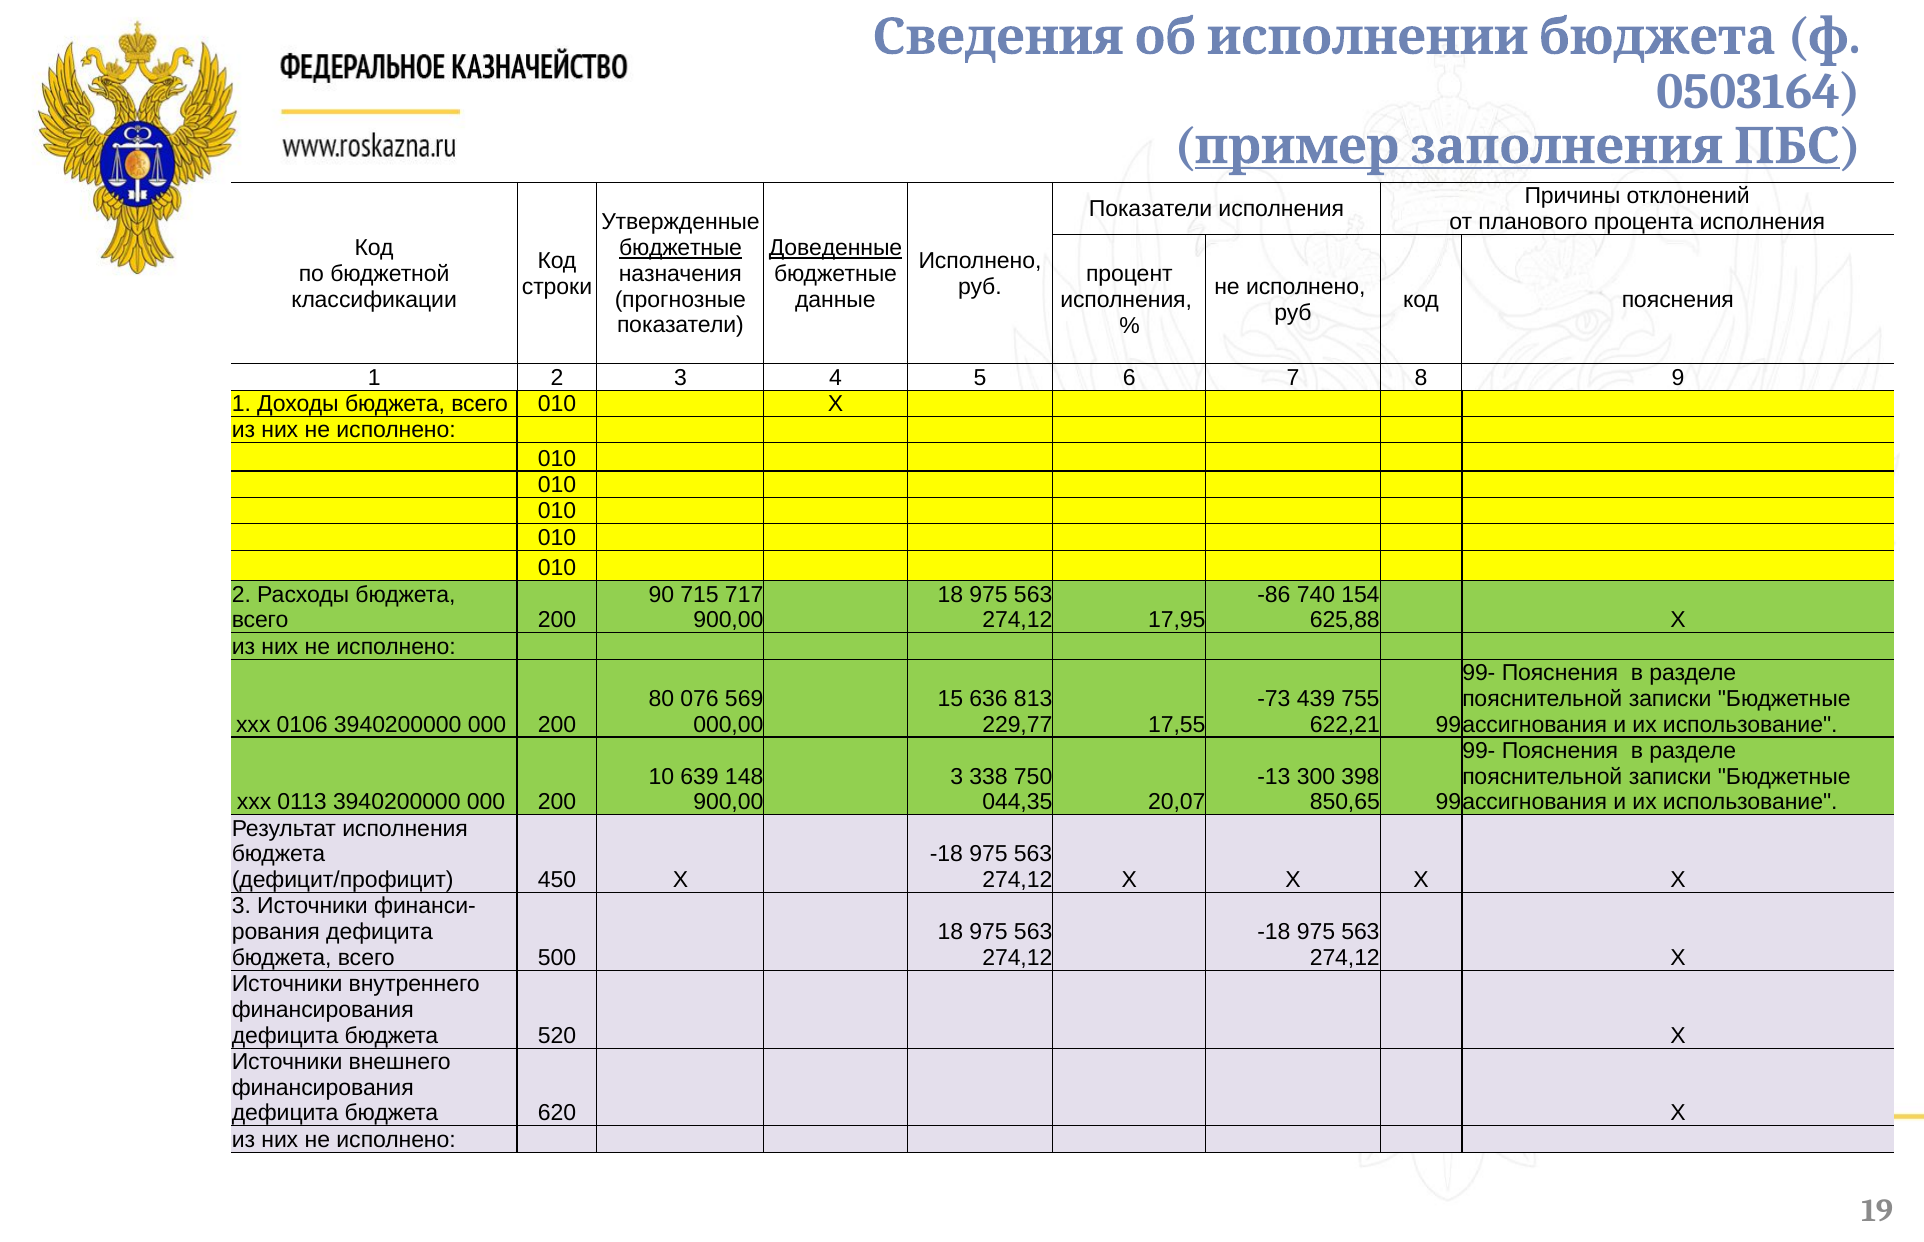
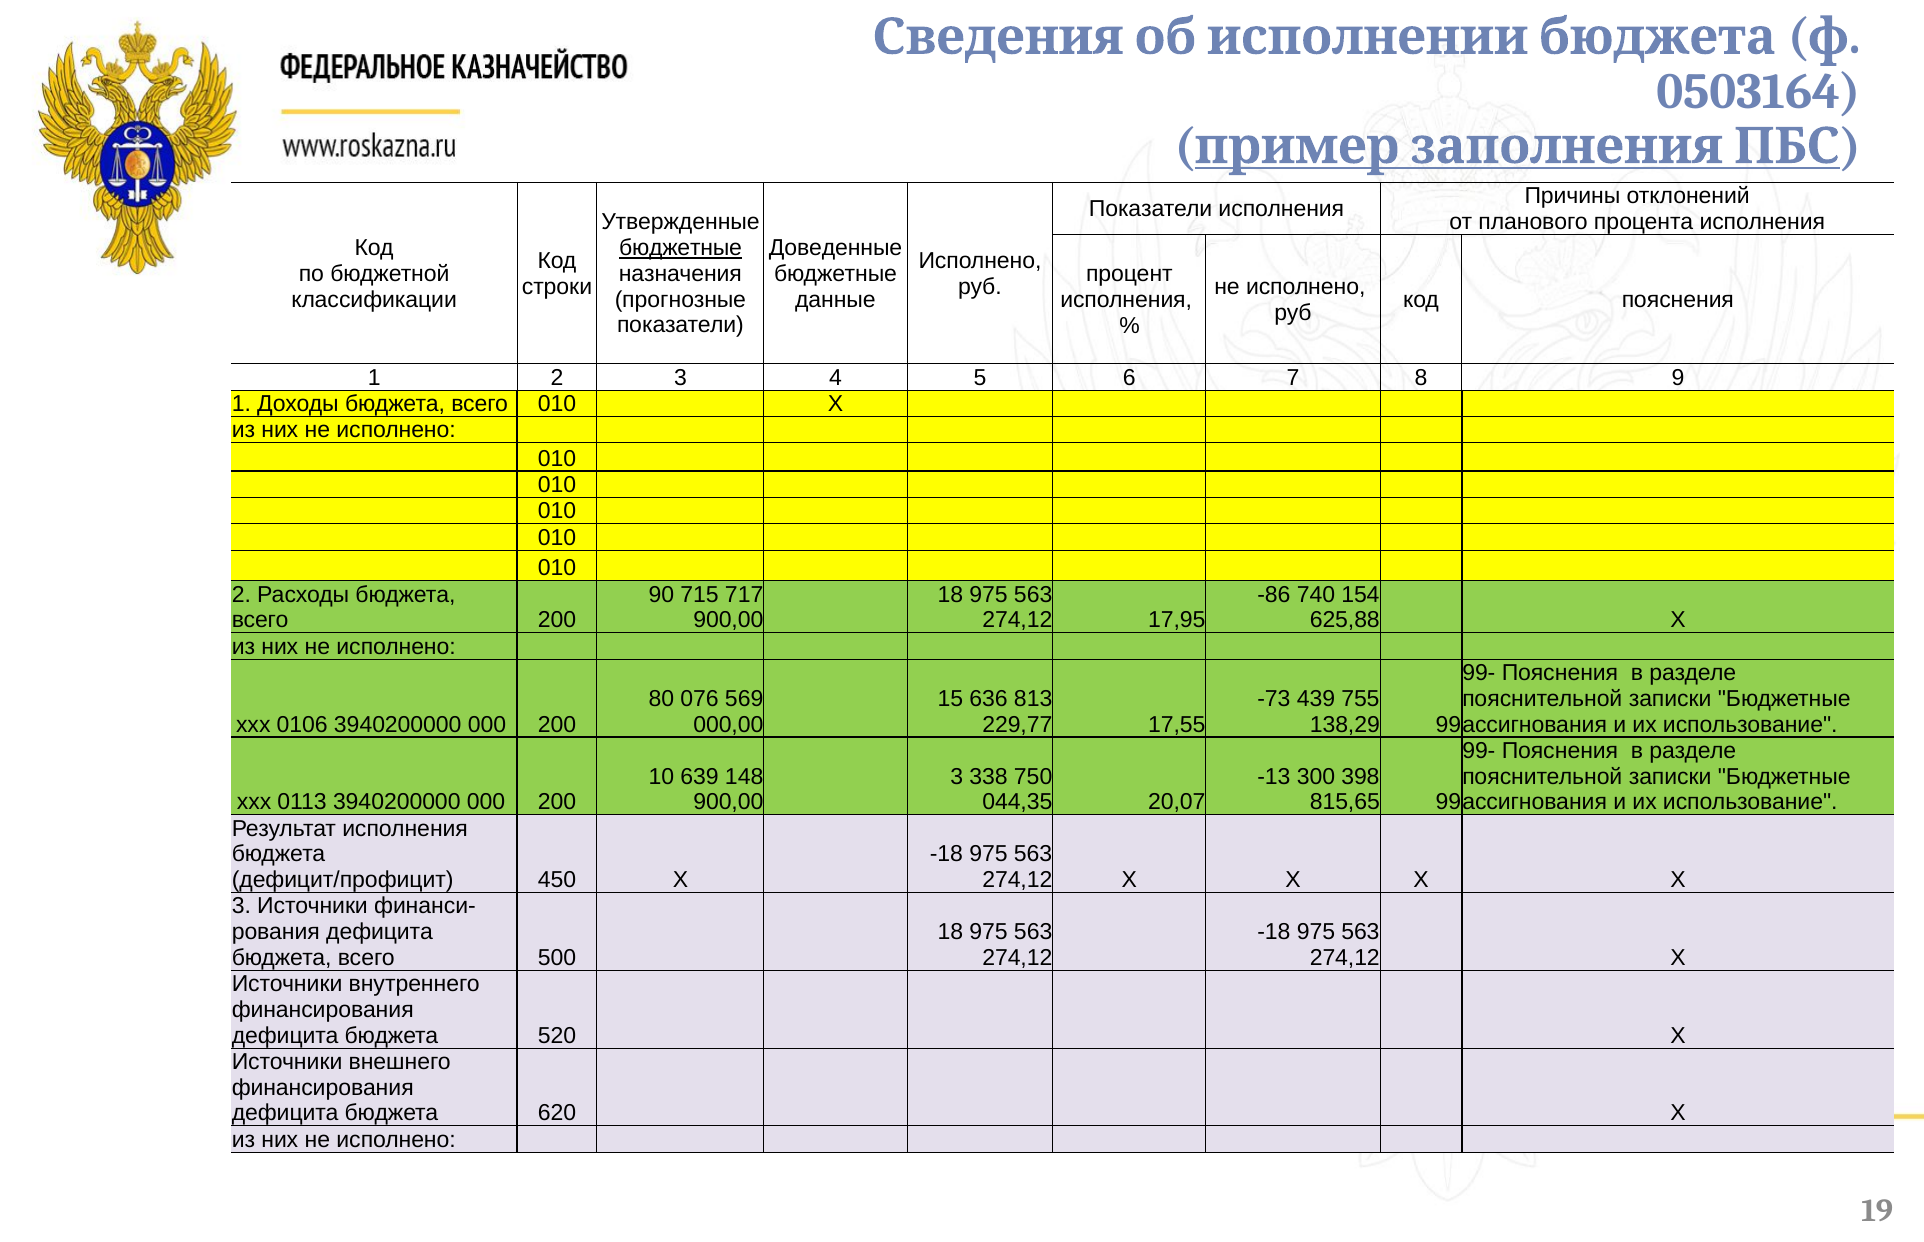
Доведенные underline: present -> none
622,21: 622,21 -> 138,29
850,65: 850,65 -> 815,65
